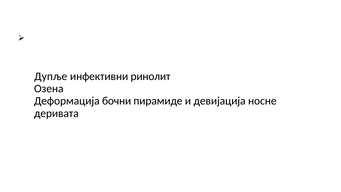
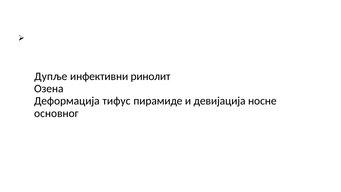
бочни: бочни -> тифус
деривата: деривата -> основног
